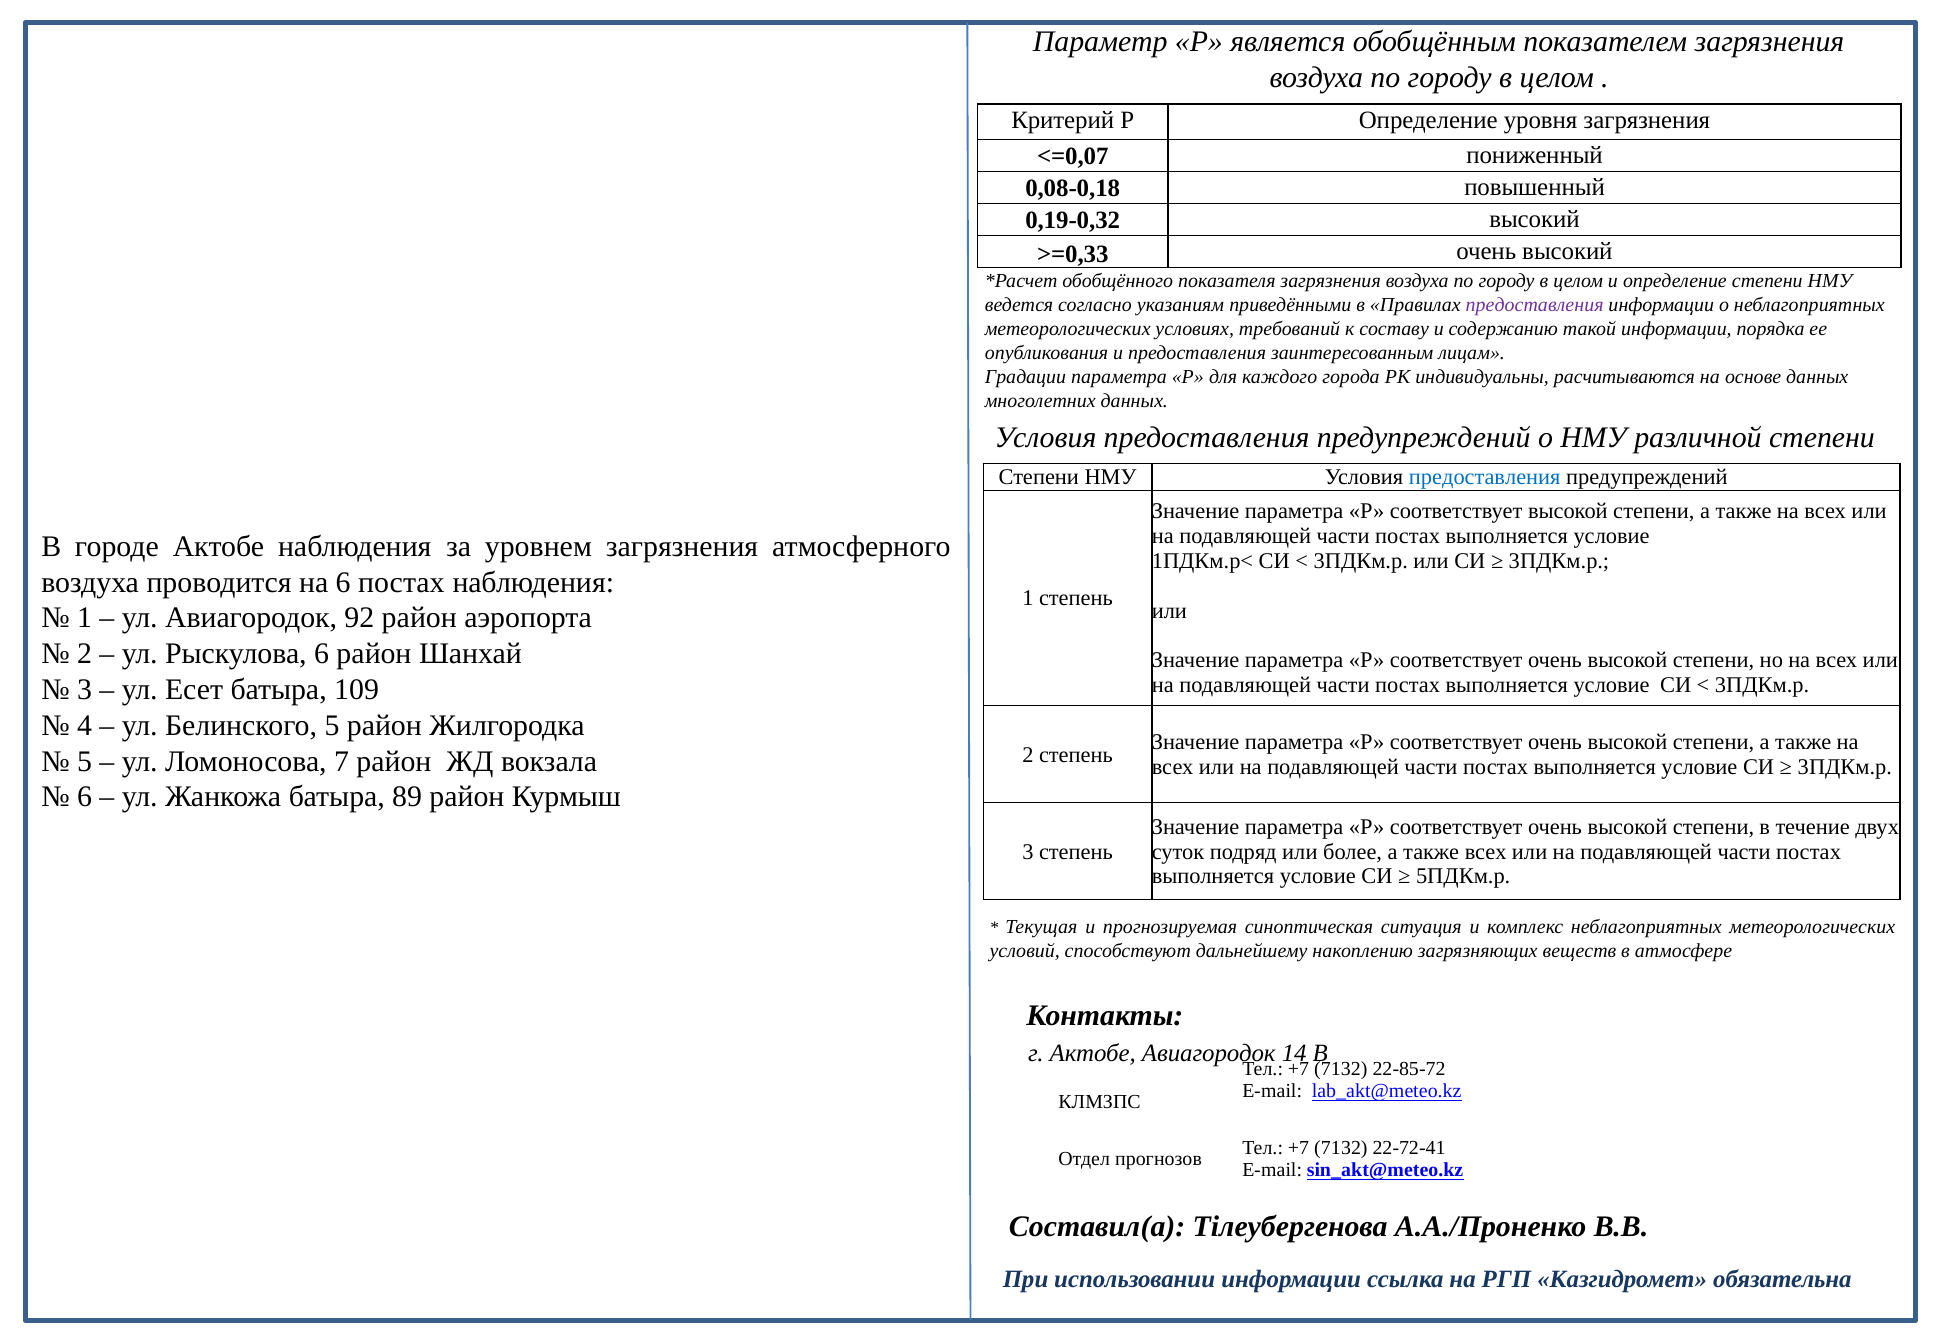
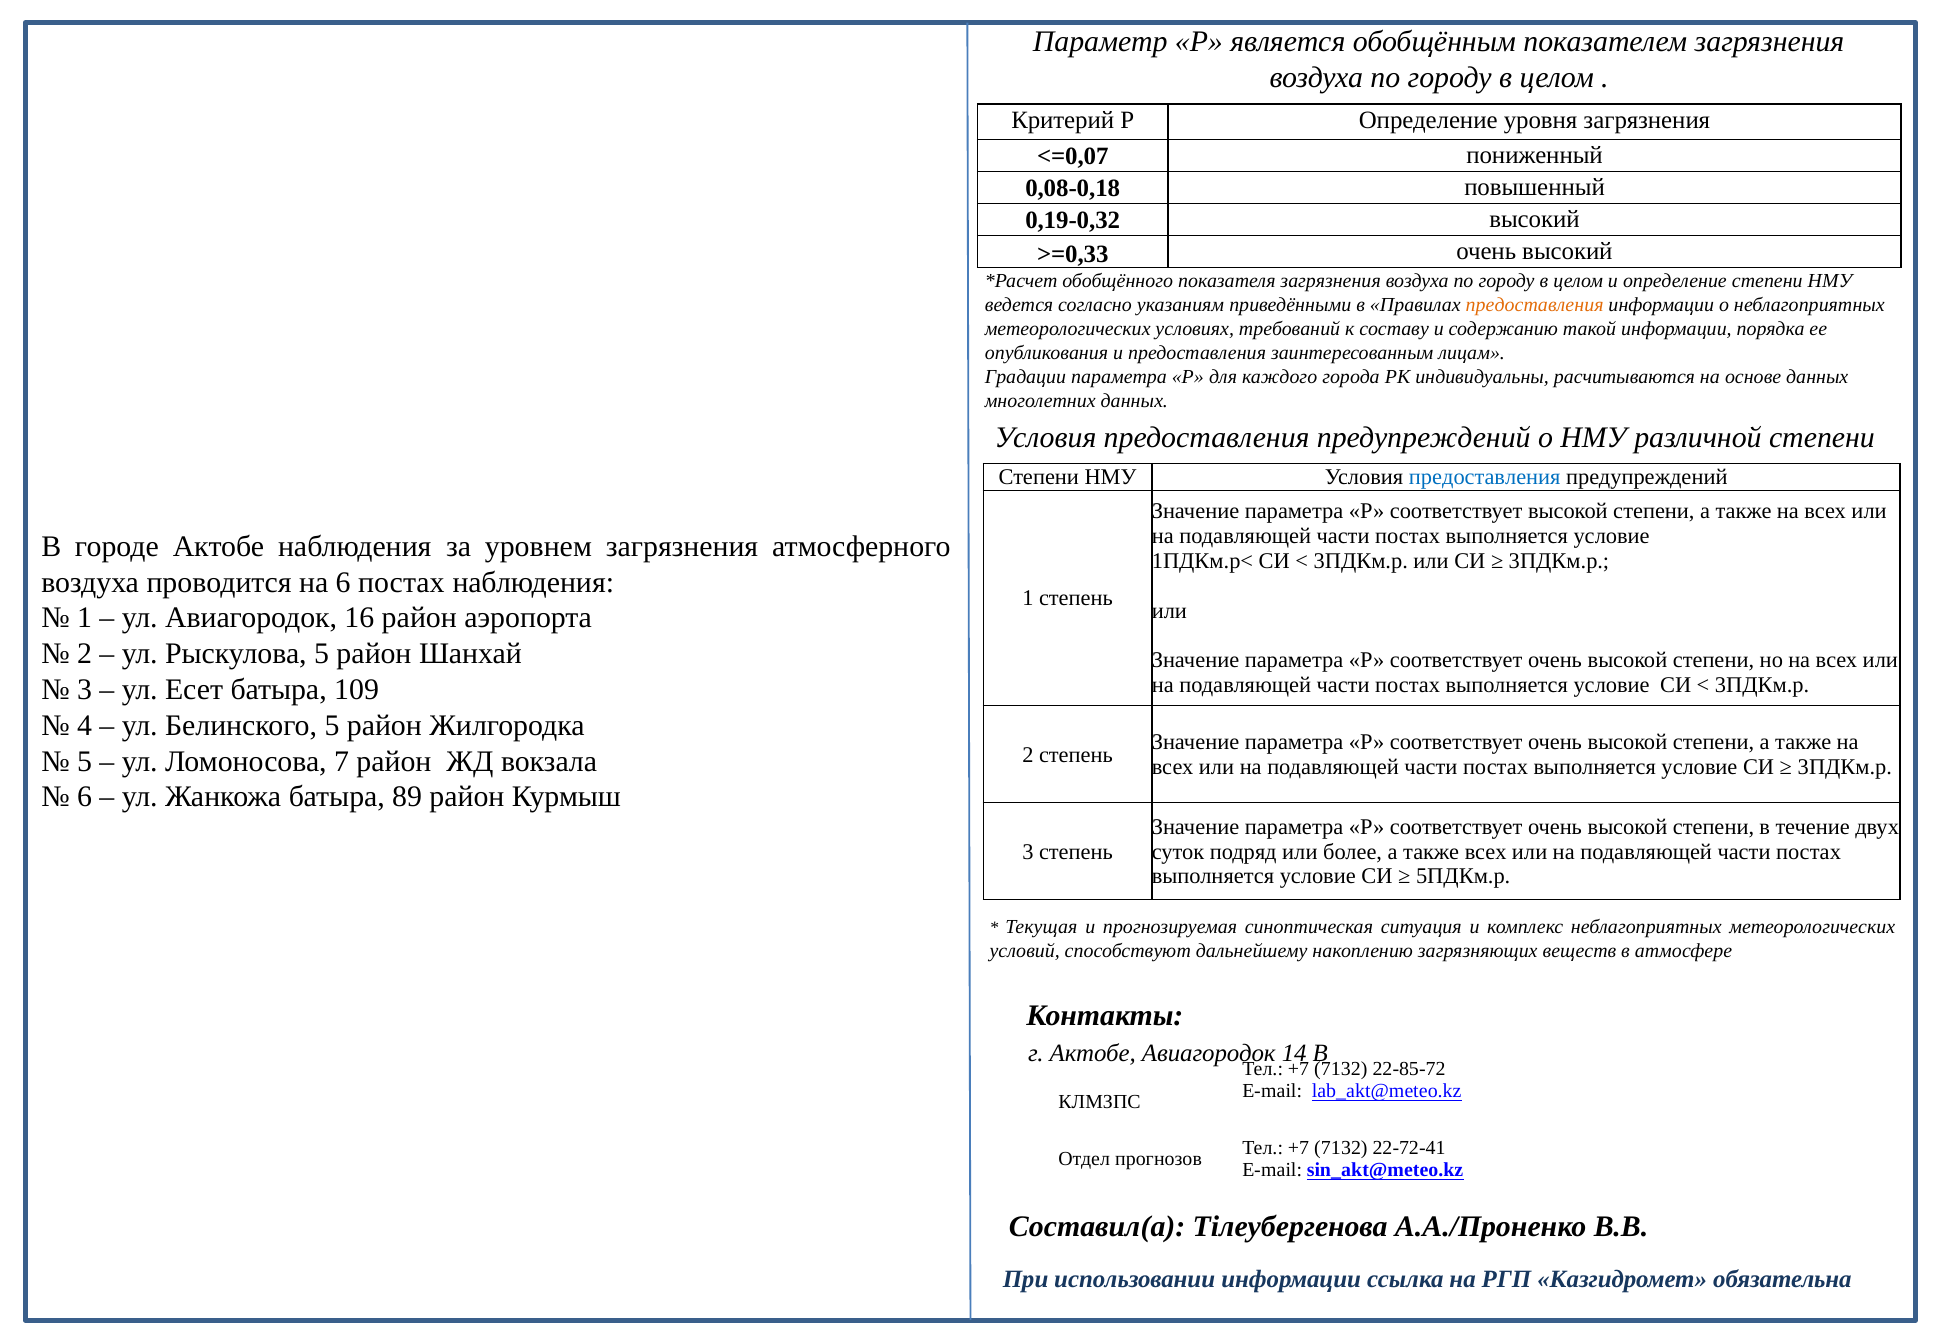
предоставления at (1535, 305) colour: purple -> orange
92: 92 -> 16
Рыскулова 6: 6 -> 5
